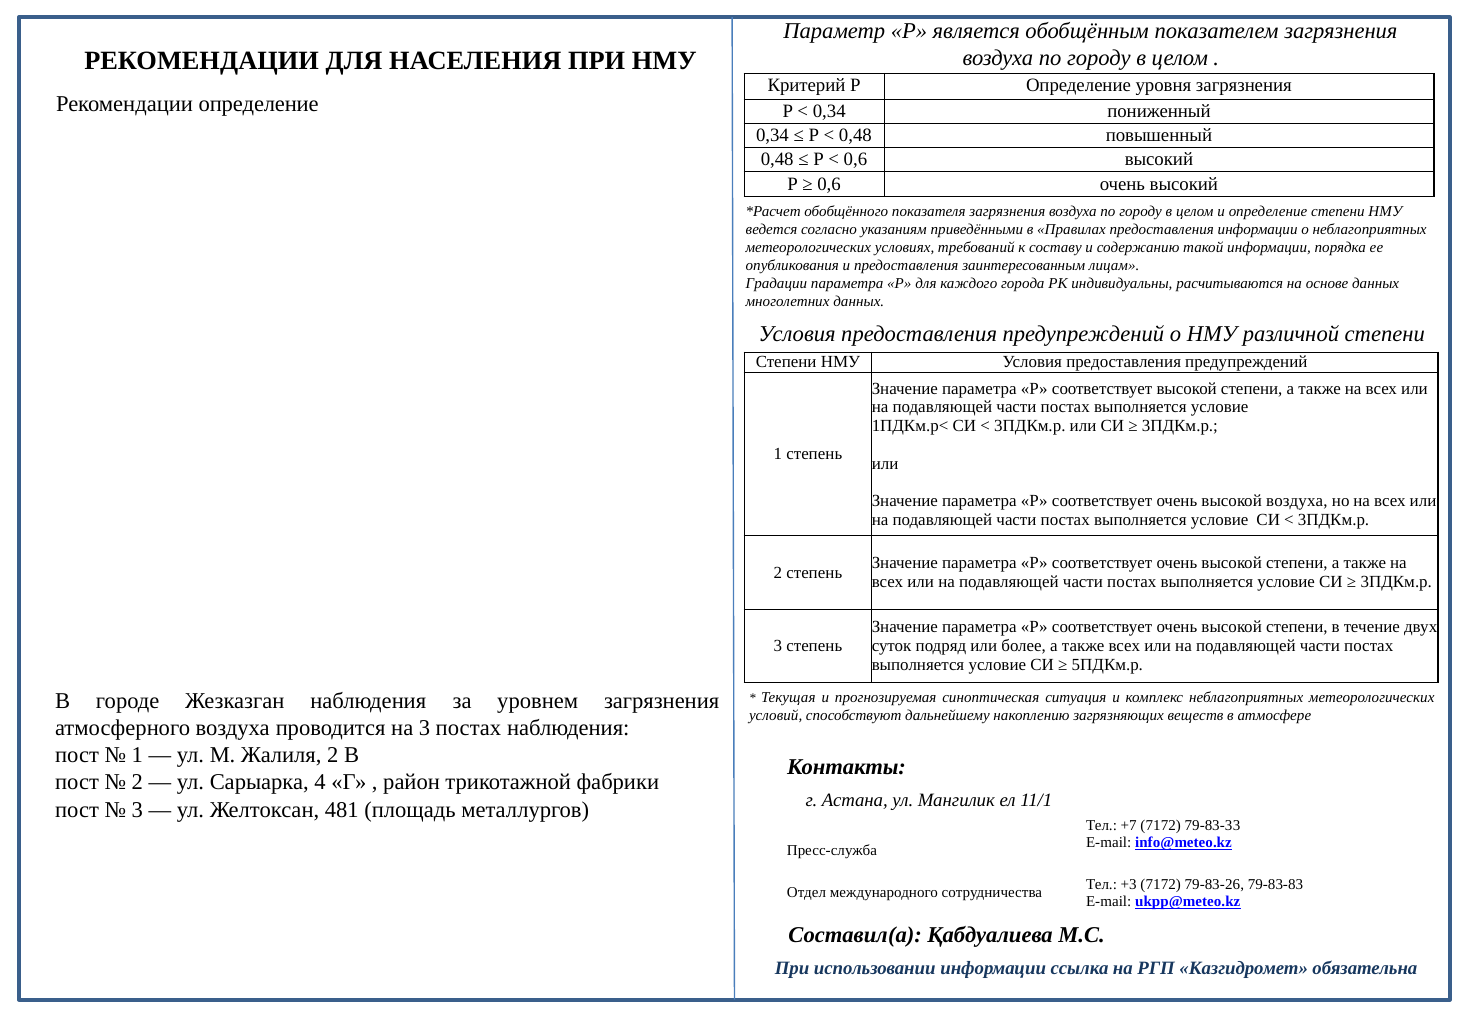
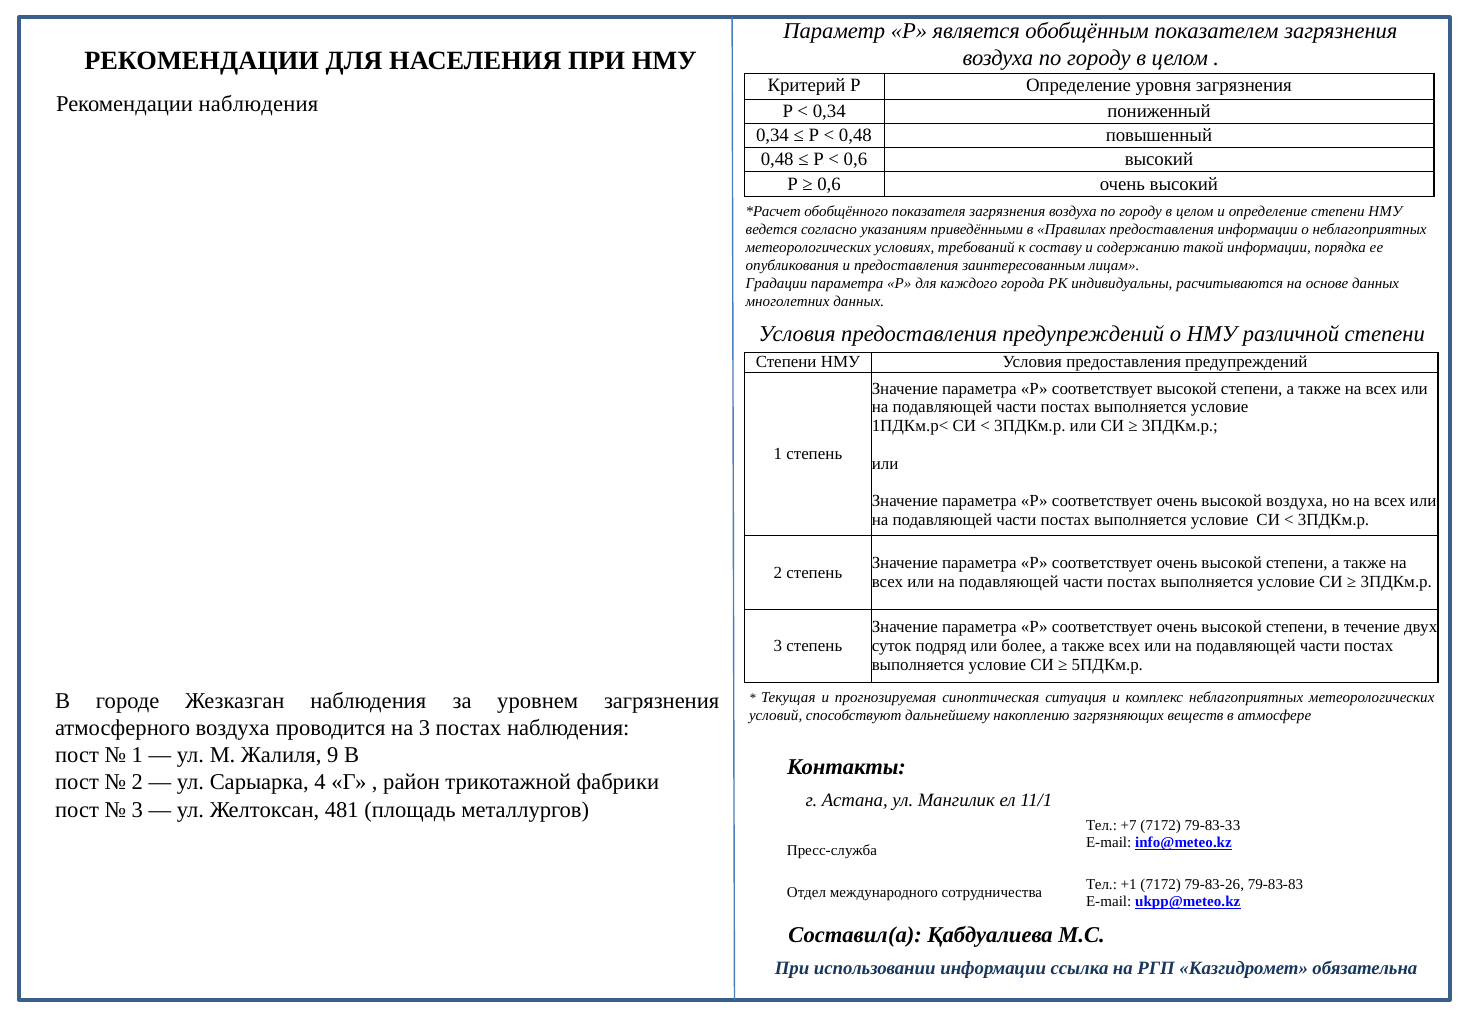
Рекомендации определение: определение -> наблюдения
Жалиля 2: 2 -> 9
+3: +3 -> +1
